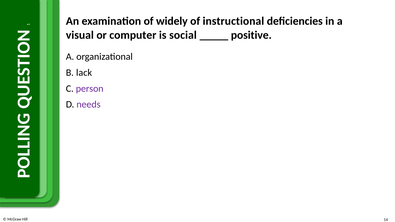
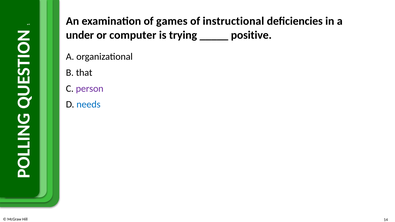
widely: widely -> games
visual: visual -> under
social: social -> trying
lack: lack -> that
needs colour: purple -> blue
